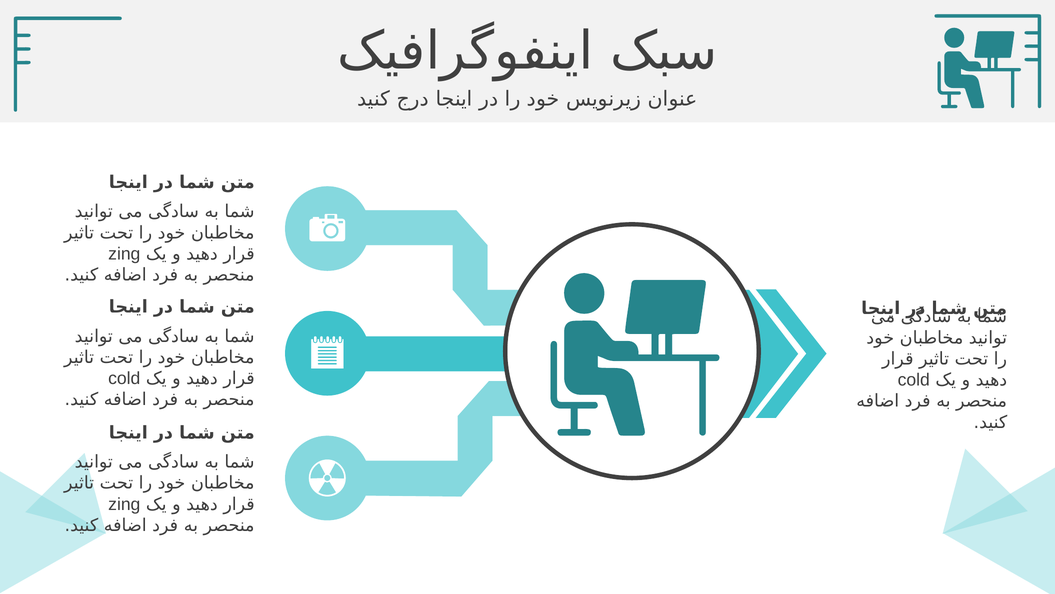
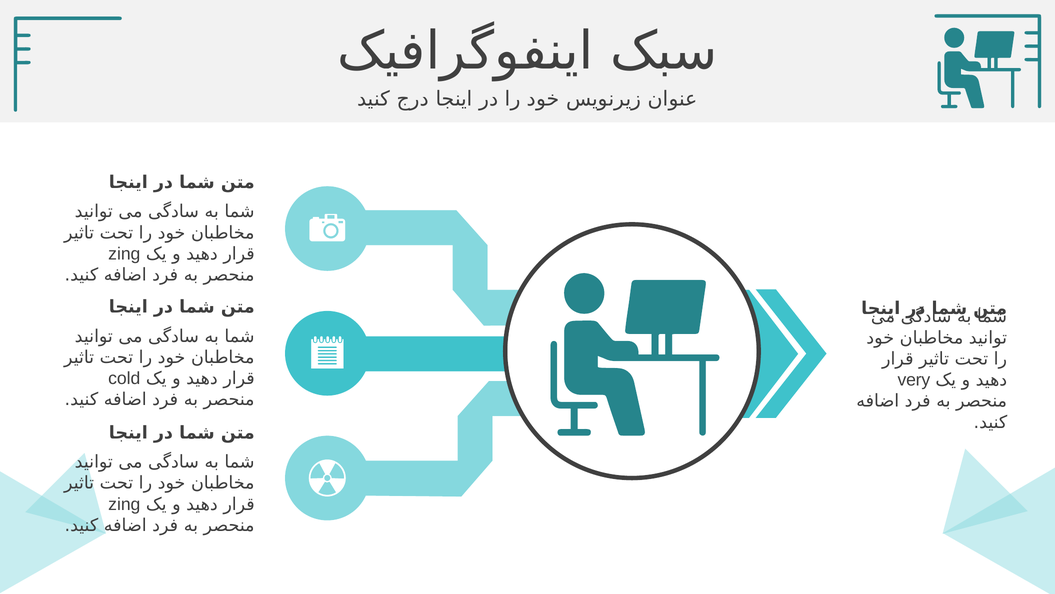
cold at (914, 380): cold -> very
